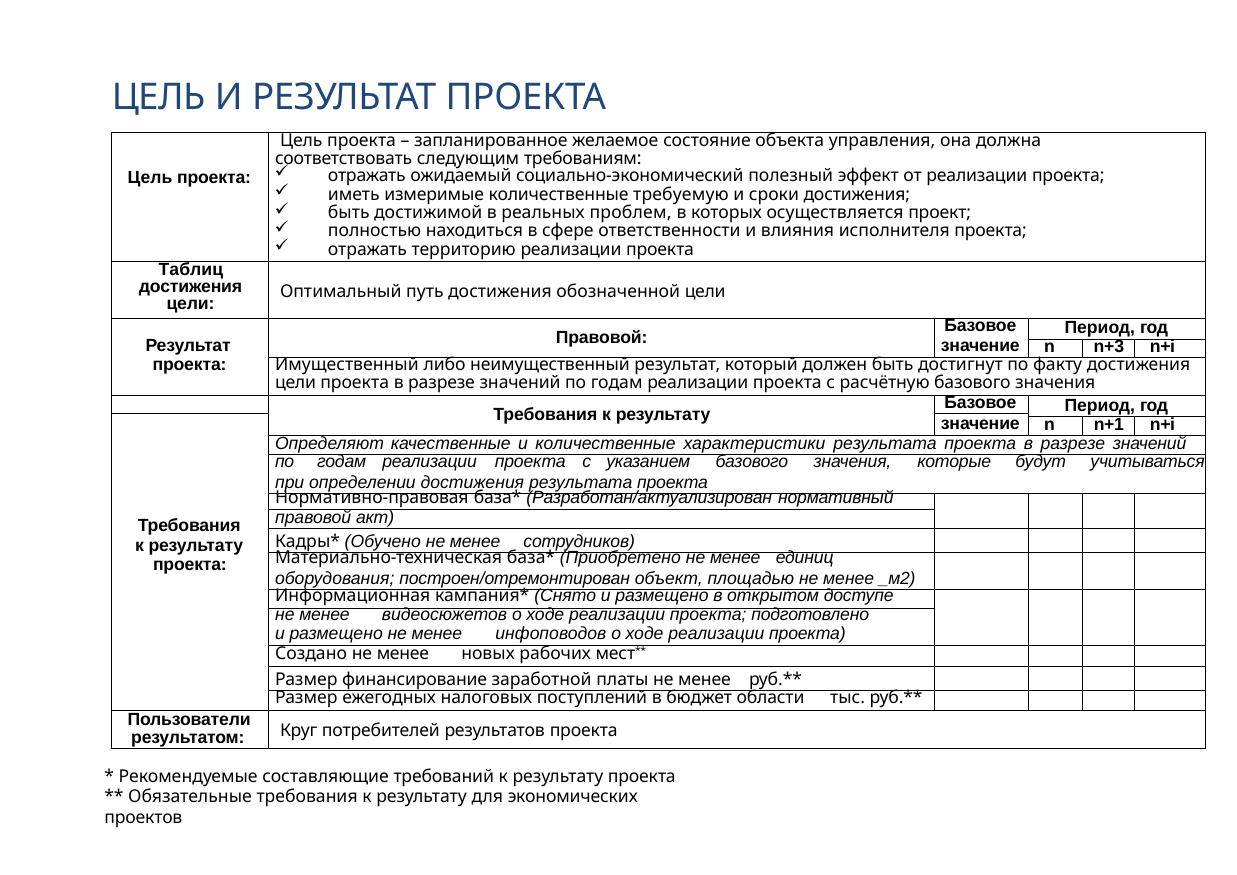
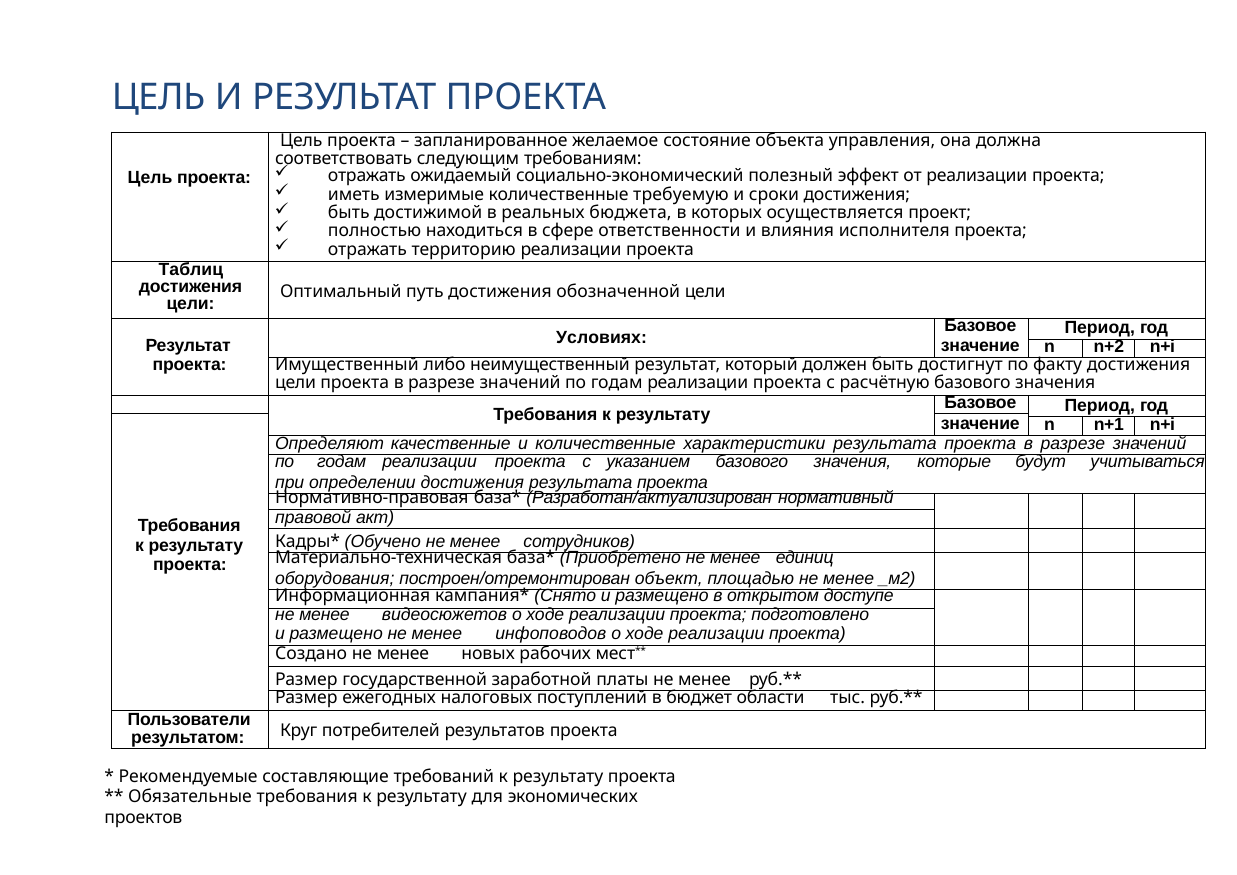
проблем: проблем -> бюджета
Правовой at (602, 337): Правовой -> Условиях
n+3: n+3 -> n+2
финансирование: финансирование -> государственной
